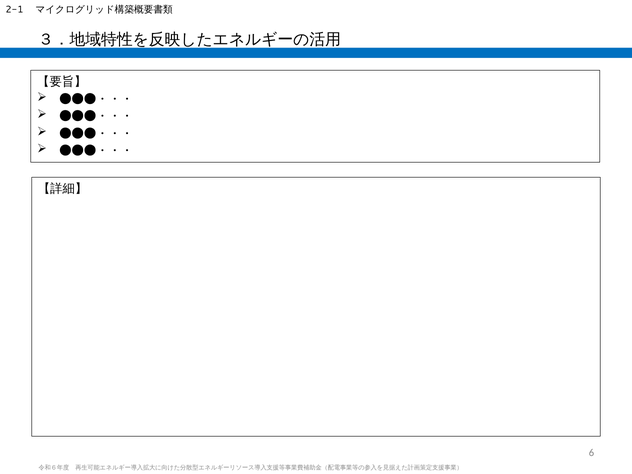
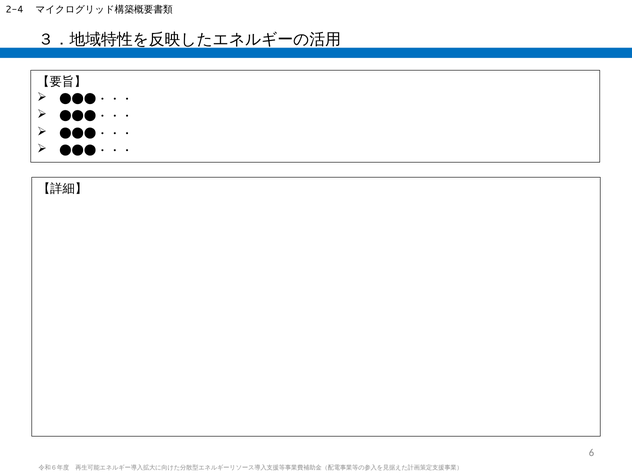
2-1: 2-1 -> 2-4
